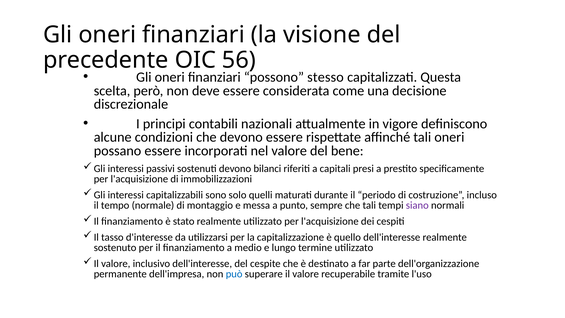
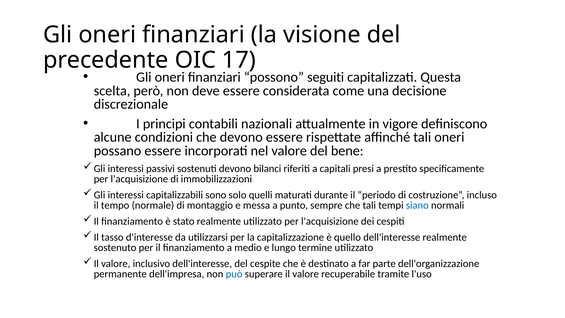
56: 56 -> 17
stesso: stesso -> seguiti
siano colour: purple -> blue
